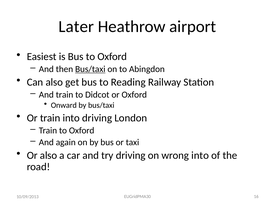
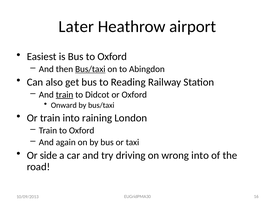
train at (65, 95) underline: none -> present
into driving: driving -> raining
Or also: also -> side
